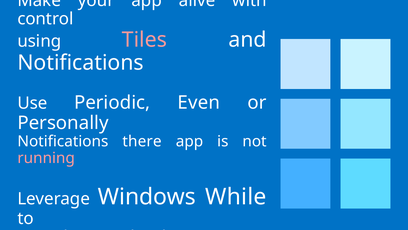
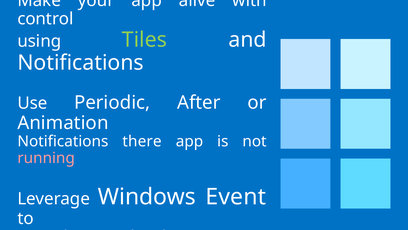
Tiles colour: pink -> light green
Even: Even -> After
Personally: Personally -> Animation
While: While -> Event
